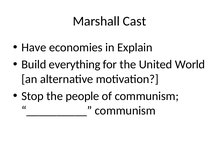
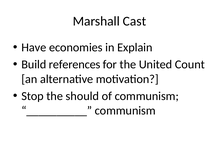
everything: everything -> references
World: World -> Count
people: people -> should
